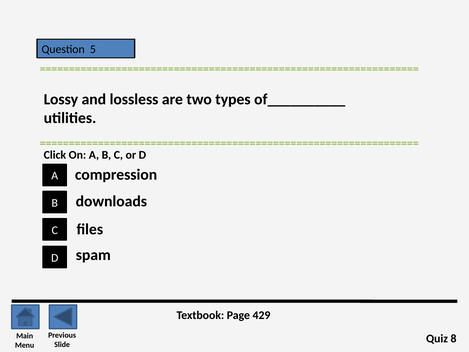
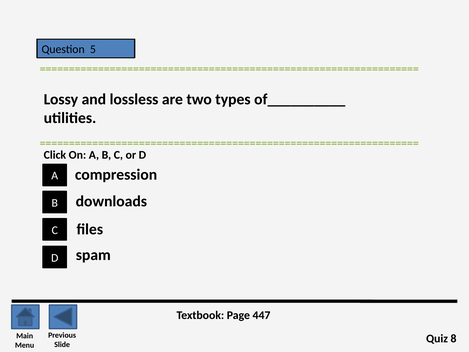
429: 429 -> 447
